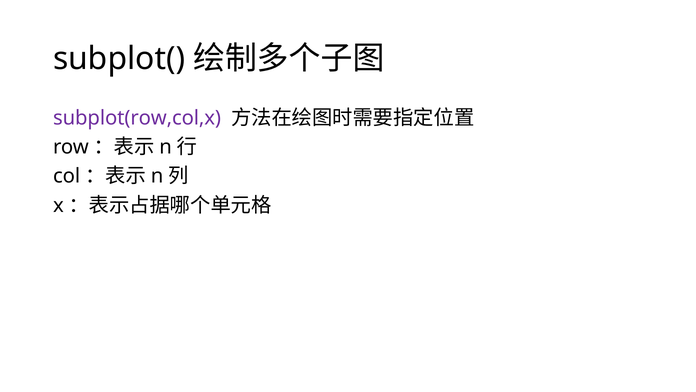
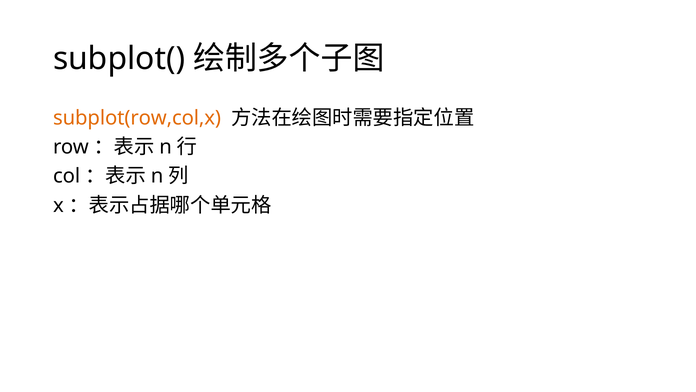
subplot(row,col,x colour: purple -> orange
